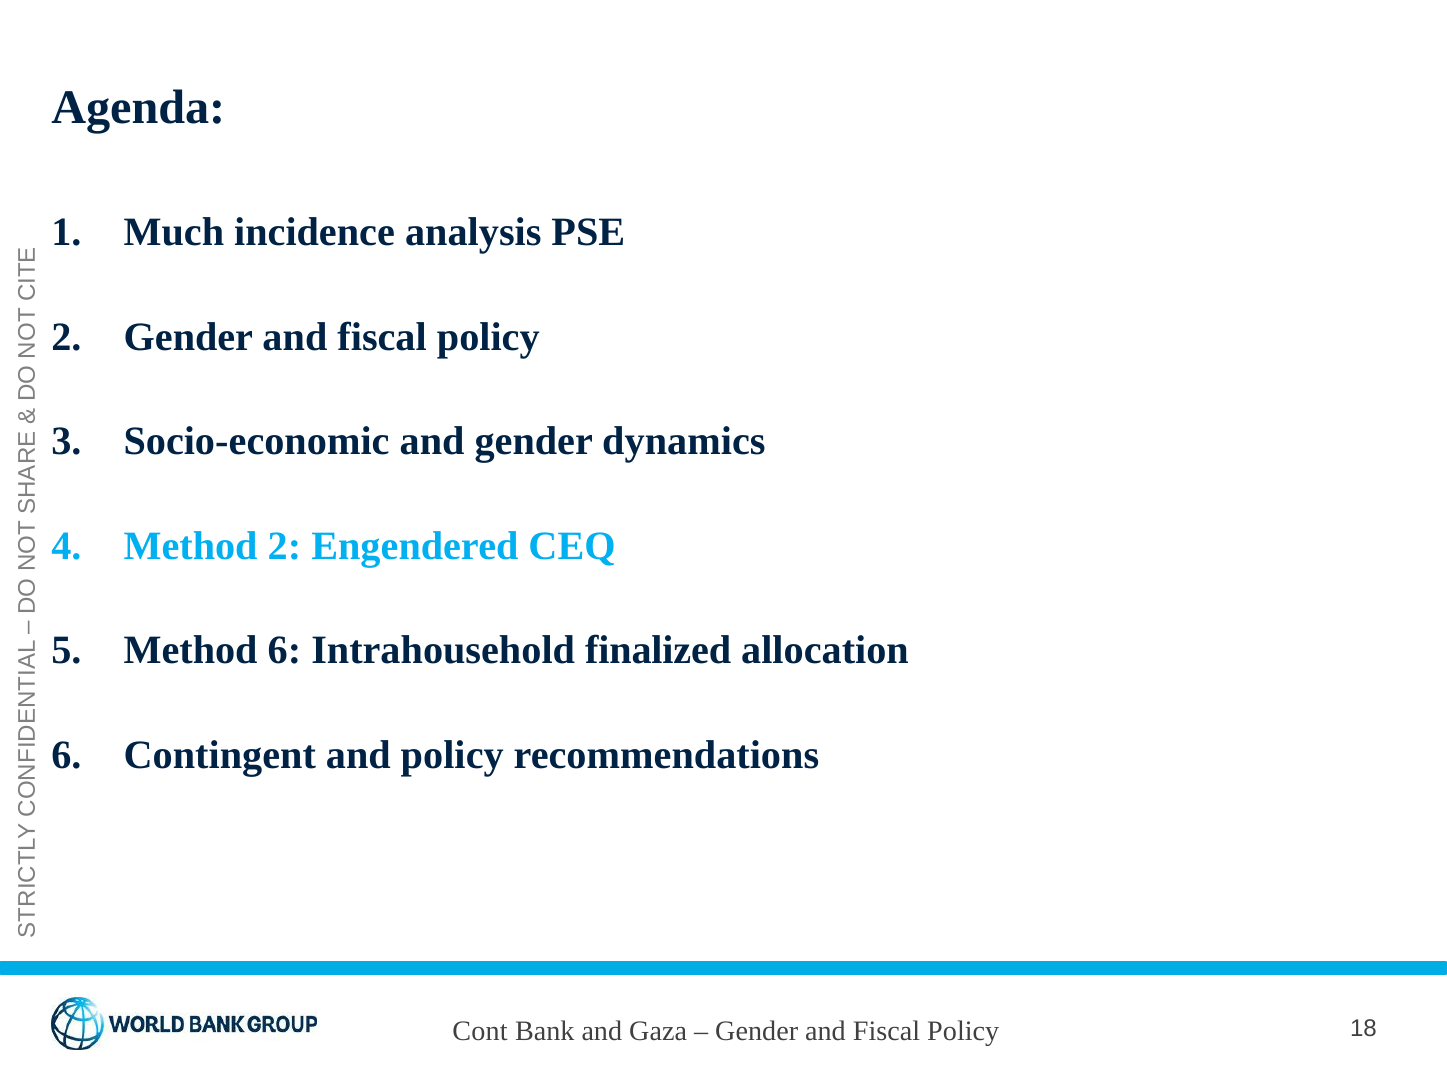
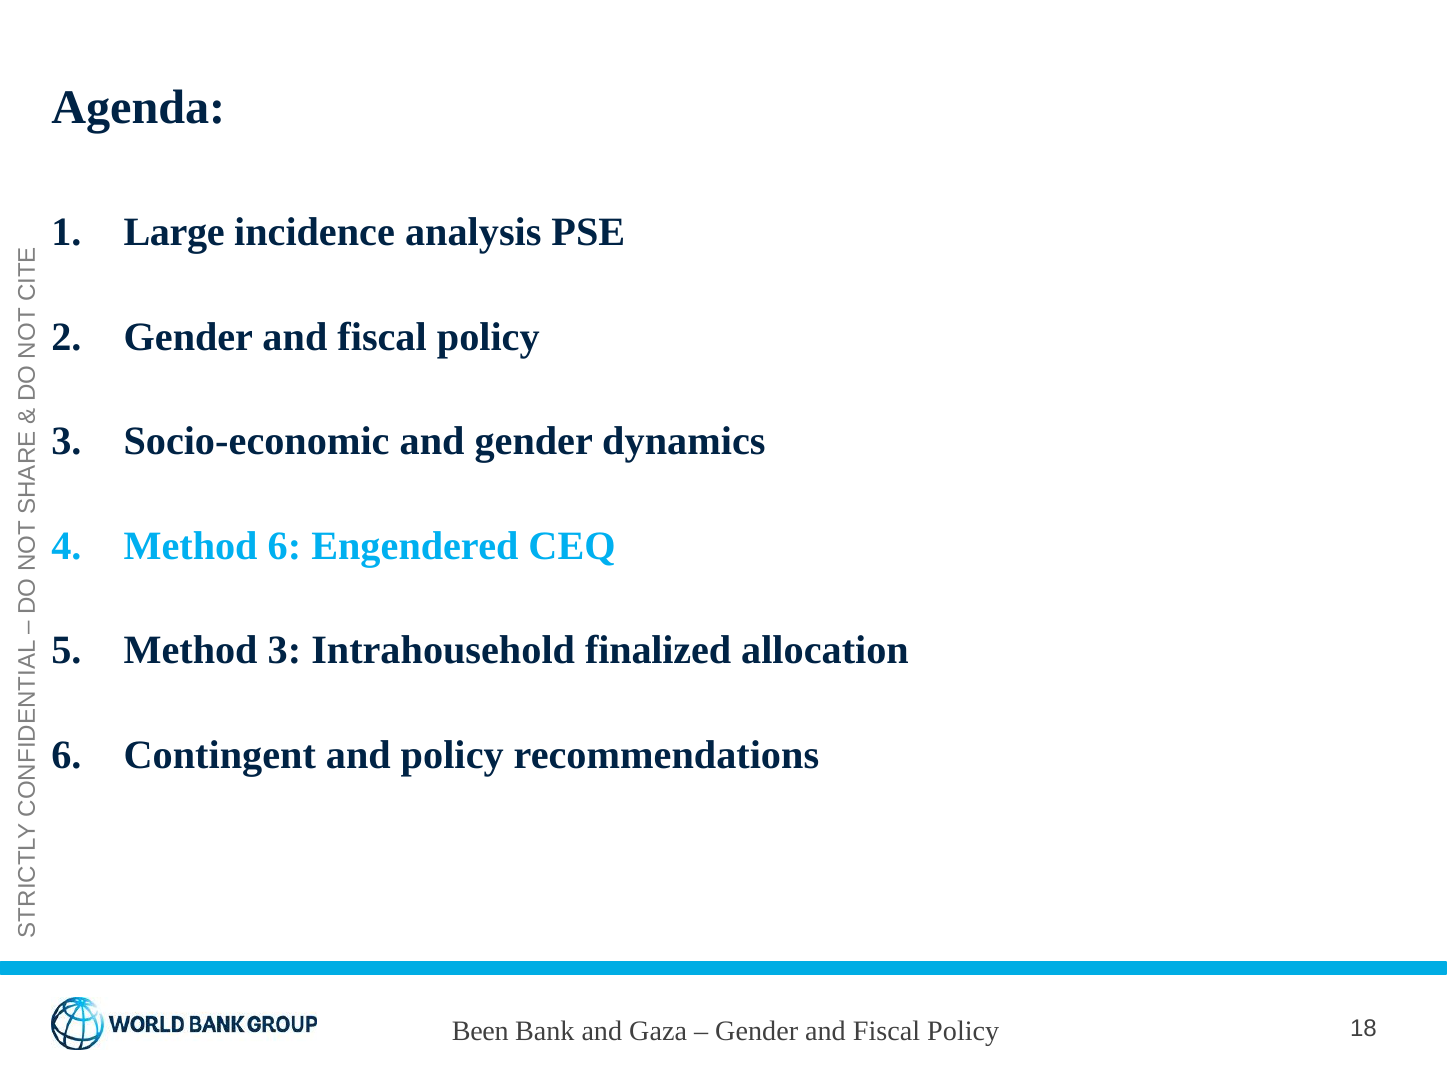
Much: Much -> Large
Method 2: 2 -> 6
Method 6: 6 -> 3
Cont: Cont -> Been
